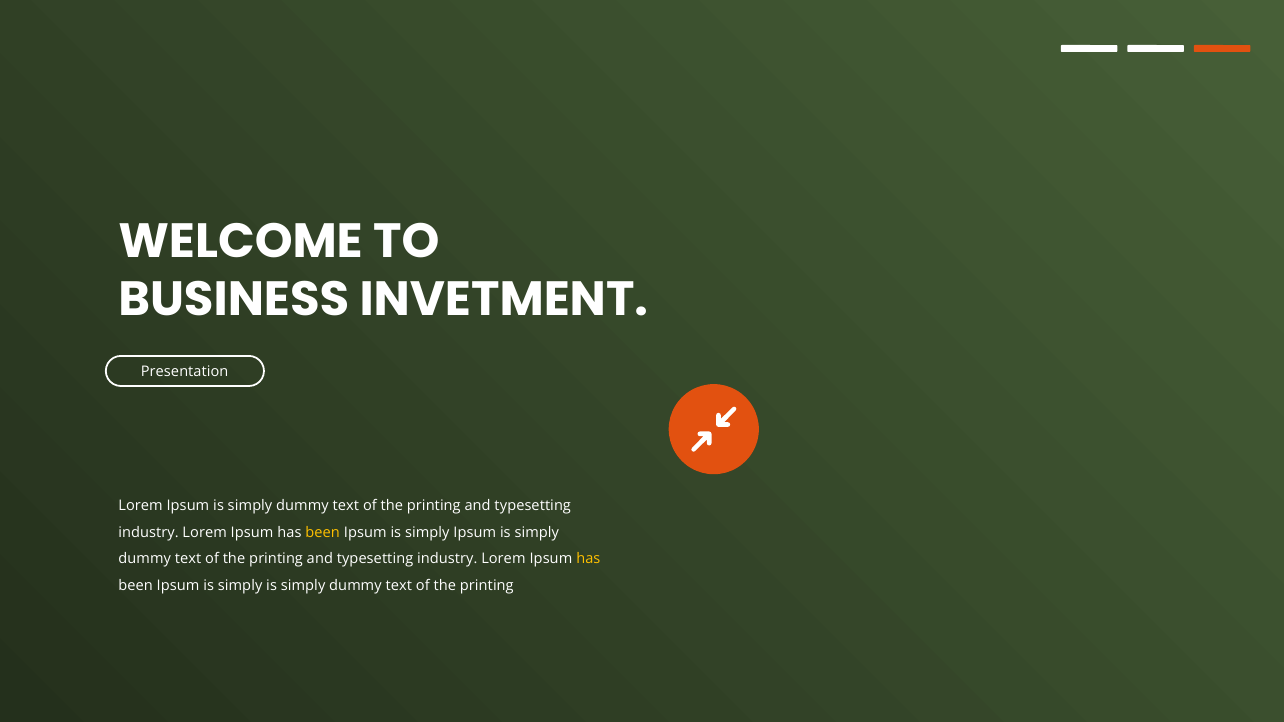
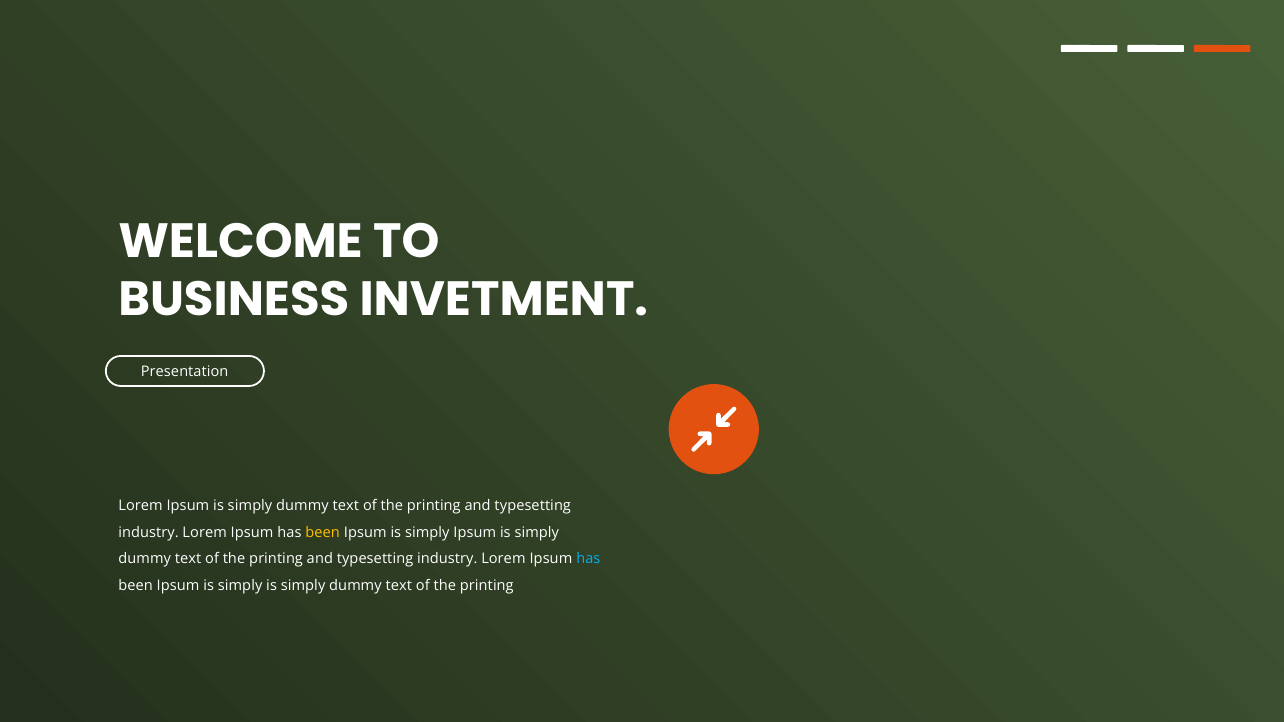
has at (588, 559) colour: yellow -> light blue
